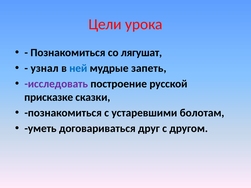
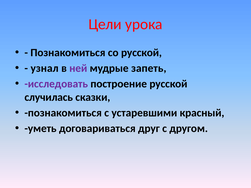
со лягушат: лягушат -> русской
ней colour: blue -> purple
присказке: присказке -> случилась
болотам: болотам -> красный
